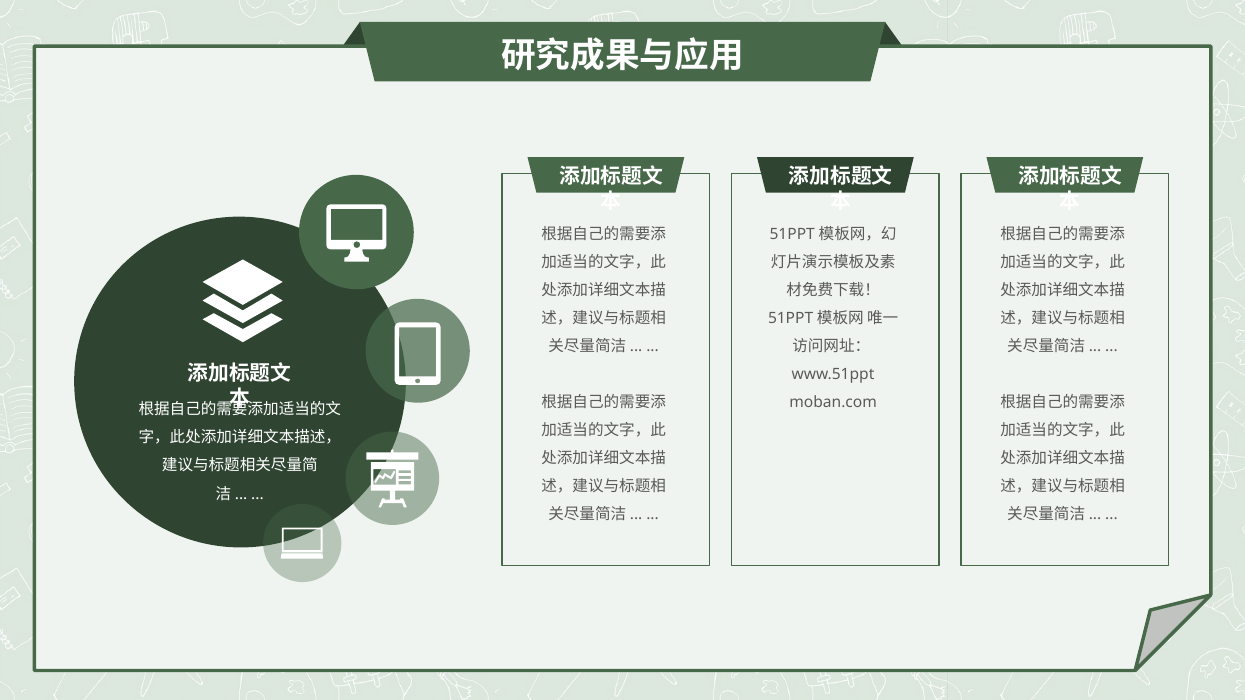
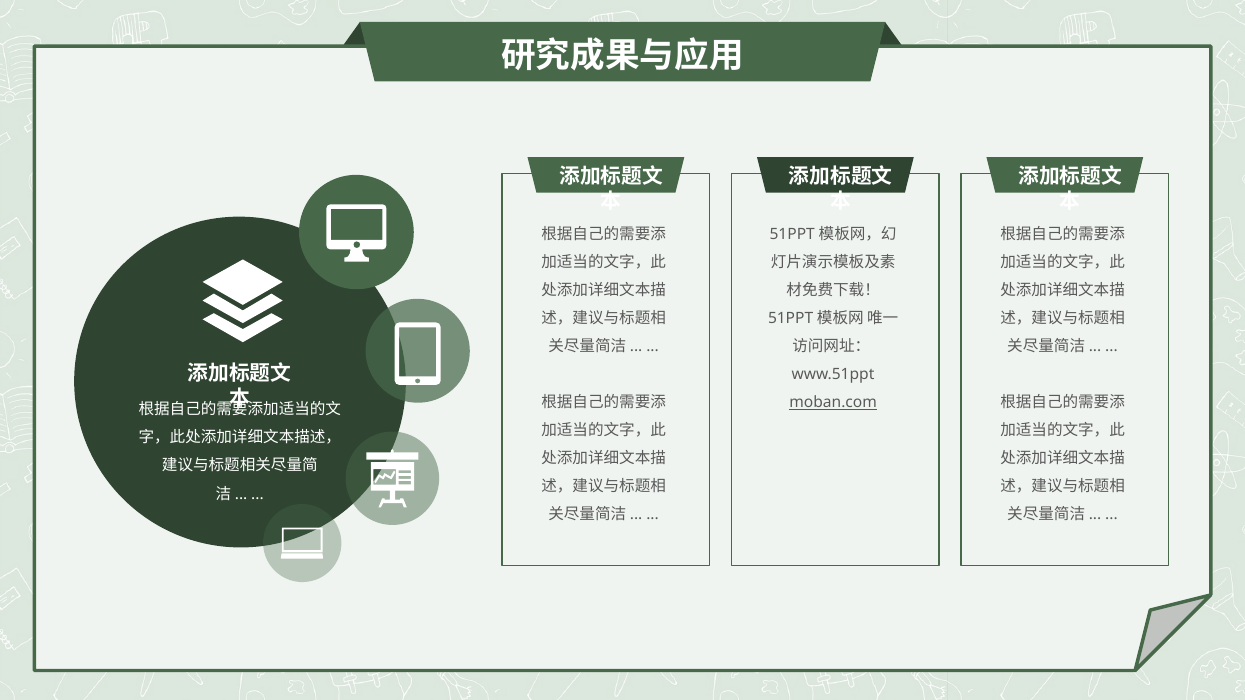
moban.com underline: none -> present
